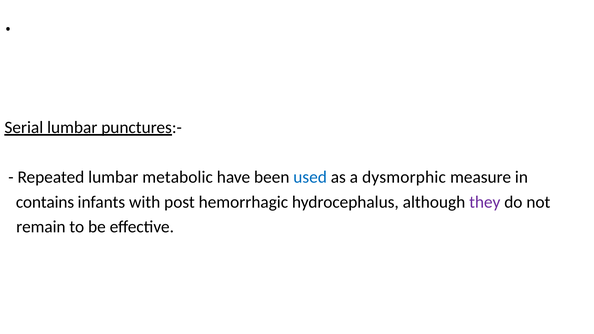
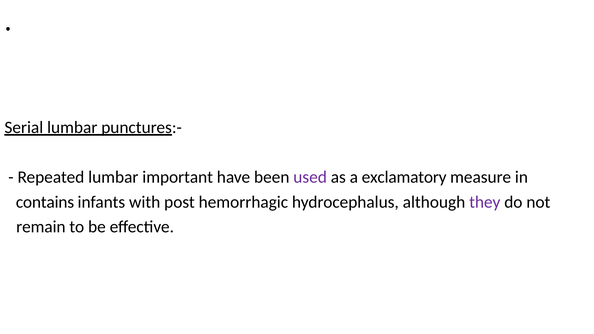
metabolic: metabolic -> important
used colour: blue -> purple
dysmorphic: dysmorphic -> exclamatory
